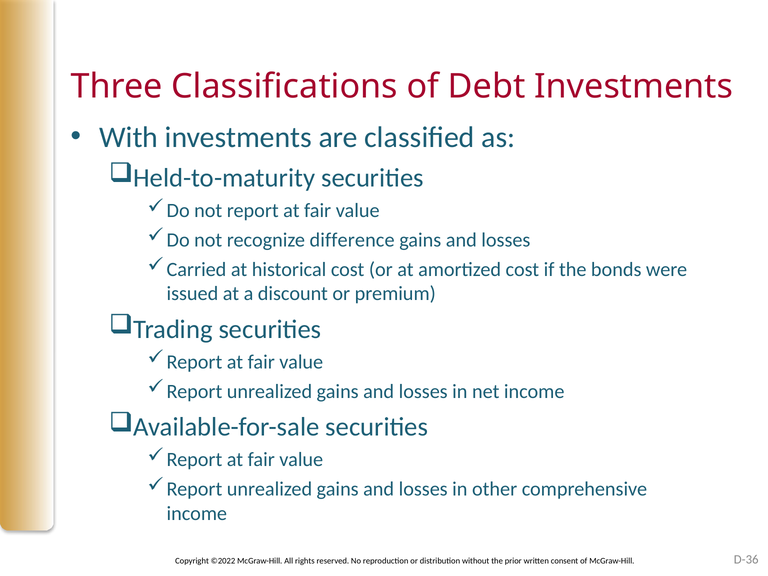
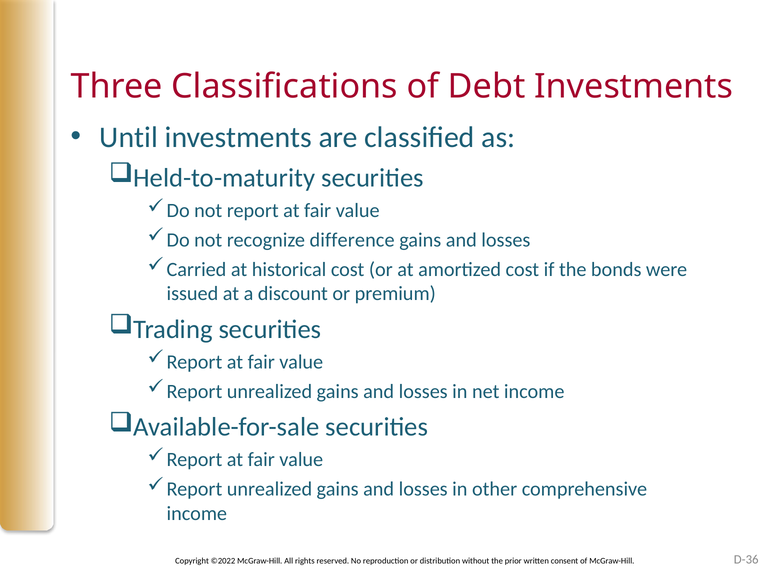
With: With -> Until
